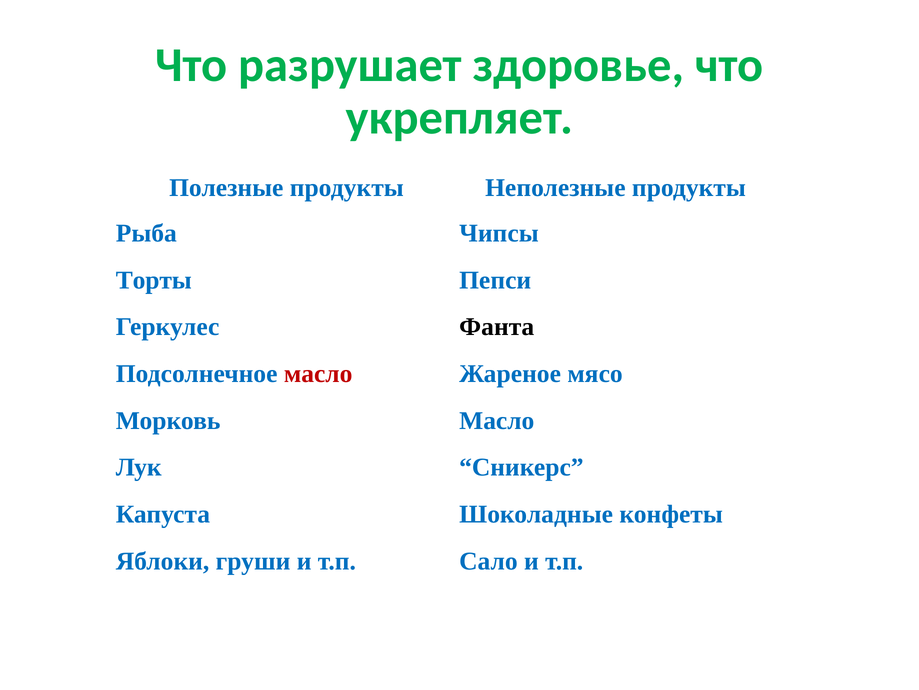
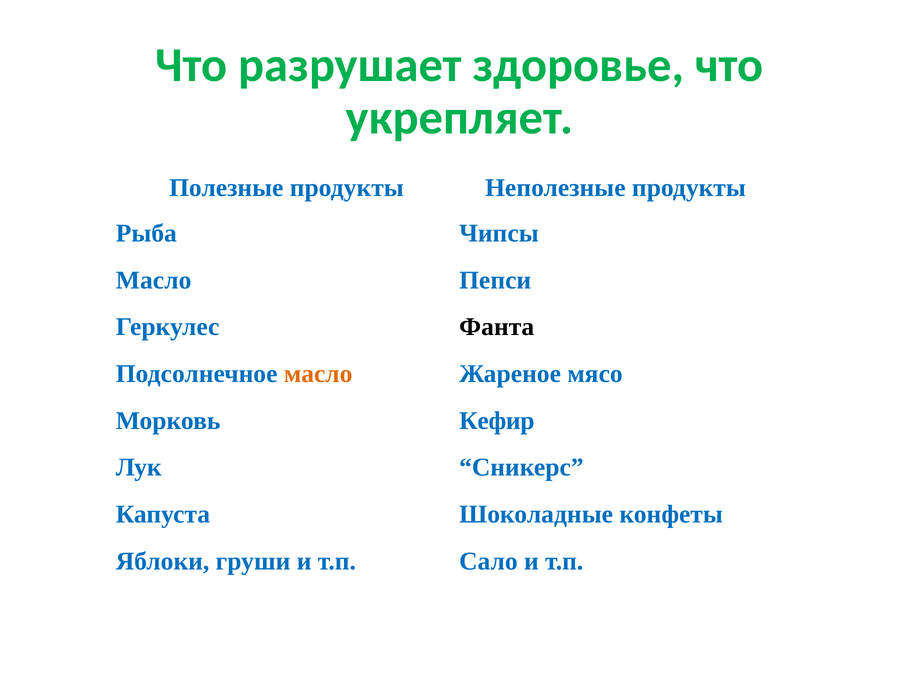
Торты at (154, 280): Торты -> Масло
масло at (318, 373) colour: red -> orange
Морковь Масло: Масло -> Кефир
